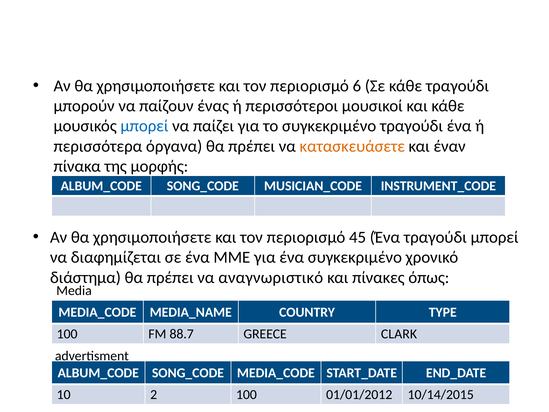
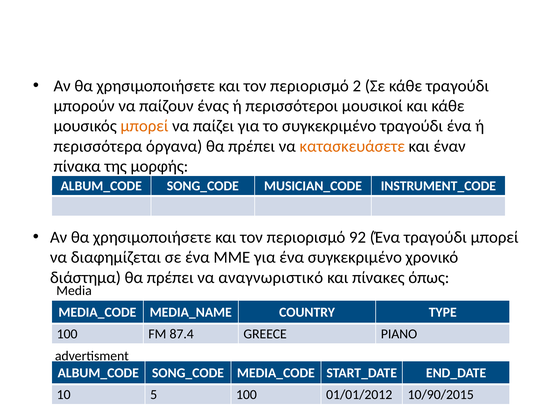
6: 6 -> 2
μπορεί at (144, 126) colour: blue -> orange
45: 45 -> 92
88.7: 88.7 -> 87.4
CLARK: CLARK -> PIANO
2: 2 -> 5
10/14/2015: 10/14/2015 -> 10/90/2015
